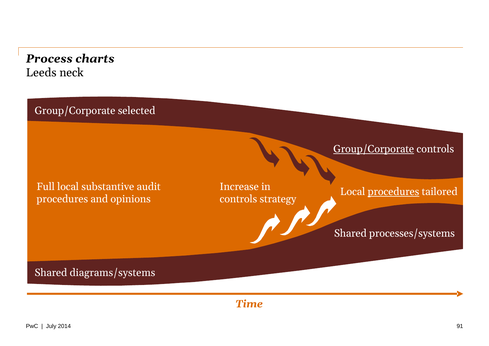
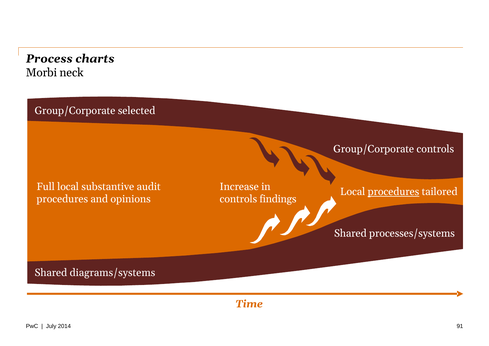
Leeds: Leeds -> Morbi
Group/Corporate at (374, 149) underline: present -> none
strategy: strategy -> findings
